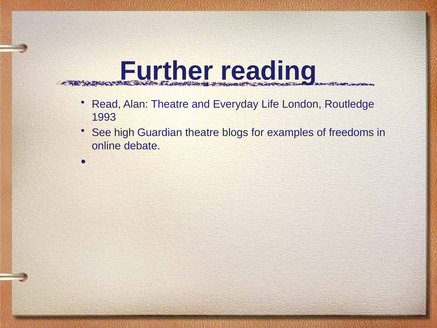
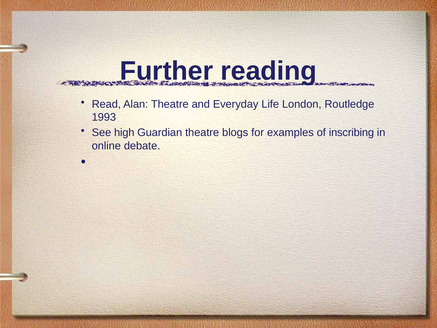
freedoms: freedoms -> inscribing
